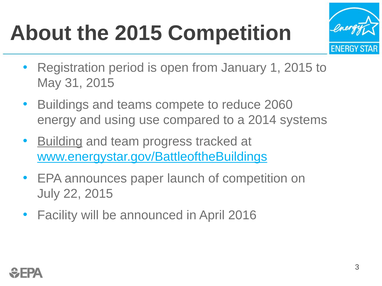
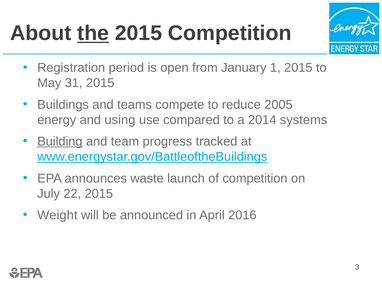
the underline: none -> present
2060: 2060 -> 2005
paper: paper -> waste
Facility: Facility -> Weight
